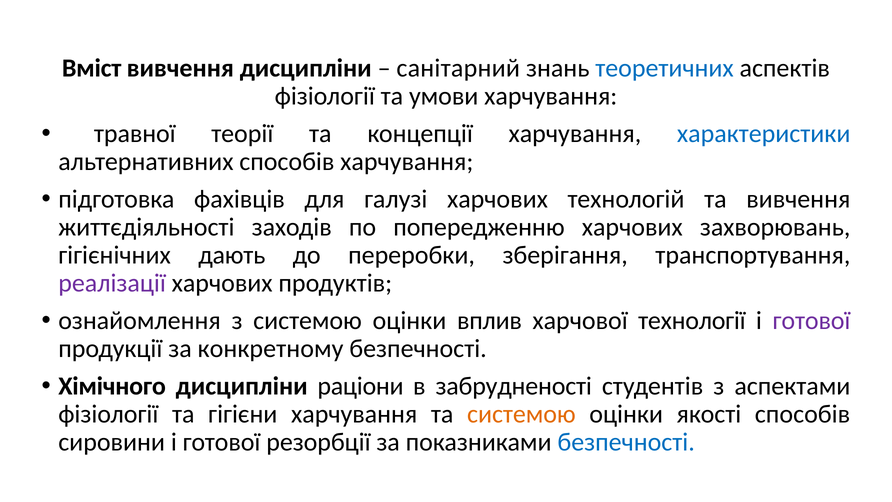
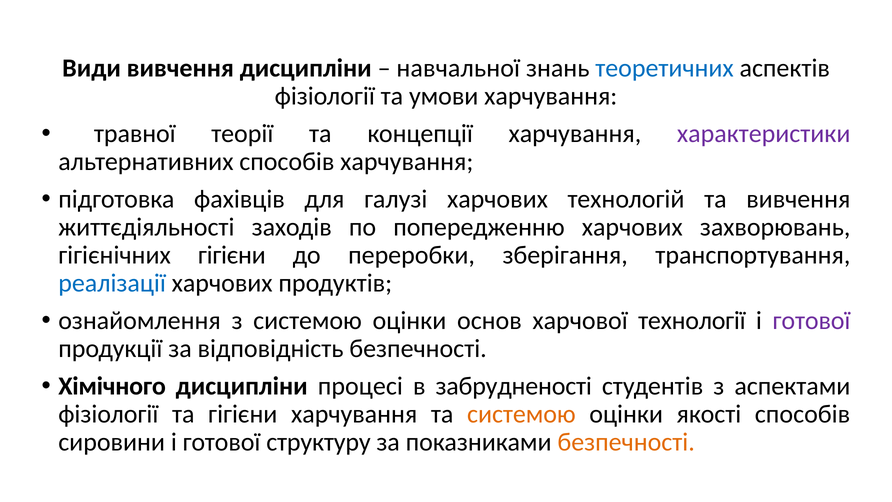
Вміст: Вміст -> Види
санітарний: санітарний -> навчальної
характеристики colour: blue -> purple
гігієнічних дають: дають -> гігієни
реалізації colour: purple -> blue
вплив: вплив -> основ
конкретному: конкретному -> відповідність
раціони: раціони -> процесі
резорбції: резорбції -> структуру
безпечності at (626, 442) colour: blue -> orange
